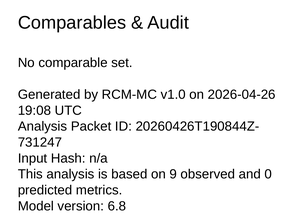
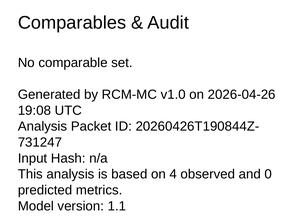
9: 9 -> 4
6.8: 6.8 -> 1.1
